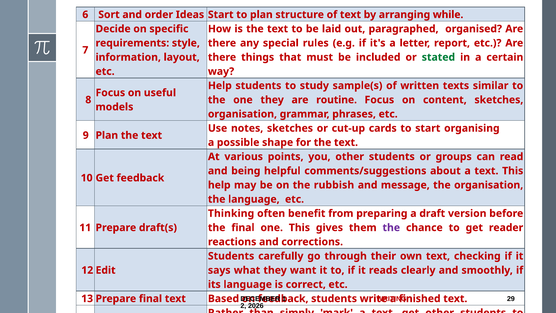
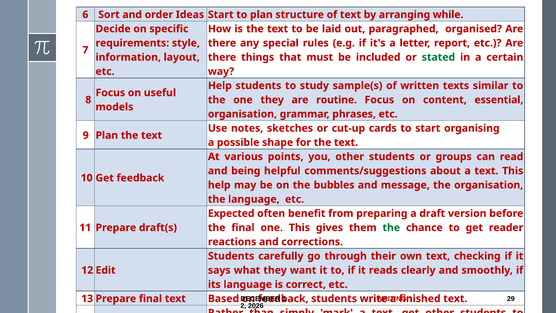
content sketches: sketches -> essential
rubbish: rubbish -> bubbles
Thinking: Thinking -> Expected
the at (391, 227) colour: purple -> green
